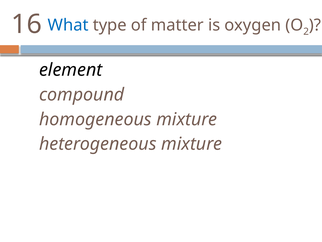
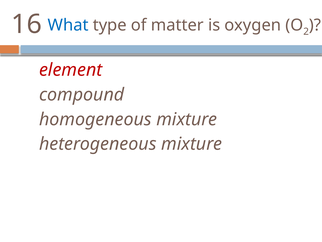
element colour: black -> red
